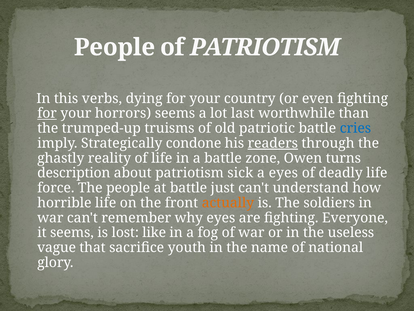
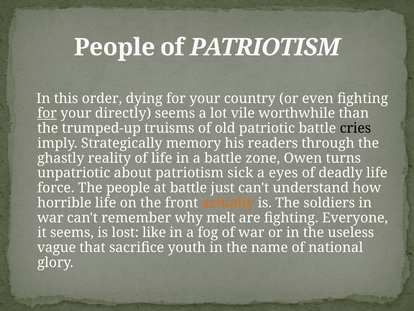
verbs: verbs -> order
horrors: horrors -> directly
last: last -> vile
cries colour: blue -> black
condone: condone -> memory
readers underline: present -> none
description: description -> unpatriotic
why eyes: eyes -> melt
